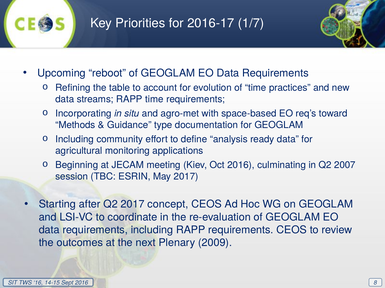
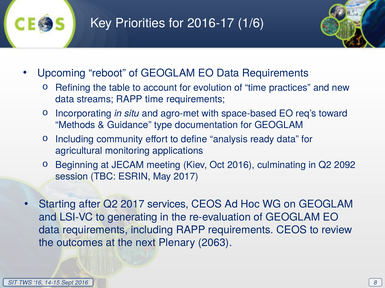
1/7: 1/7 -> 1/6
2007: 2007 -> 2092
concept: concept -> services
coordinate: coordinate -> generating
2009: 2009 -> 2063
